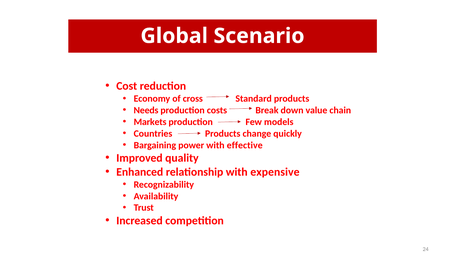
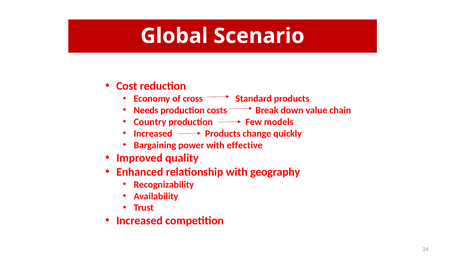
Markets: Markets -> Country
Countries at (153, 134): Countries -> Increased
expensive: expensive -> geography
